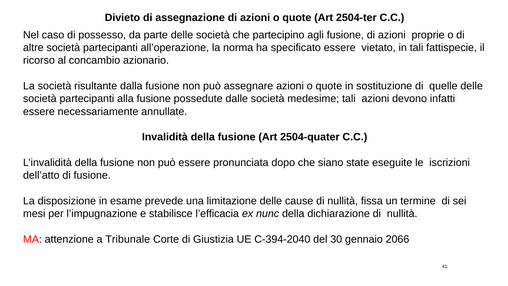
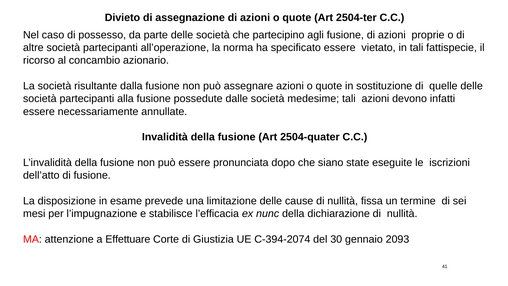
Tribunale: Tribunale -> Effettuare
C-394-2040: C-394-2040 -> C-394-2074
2066: 2066 -> 2093
